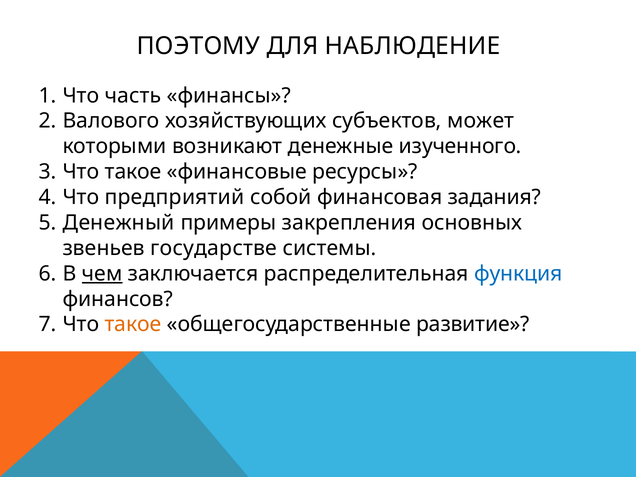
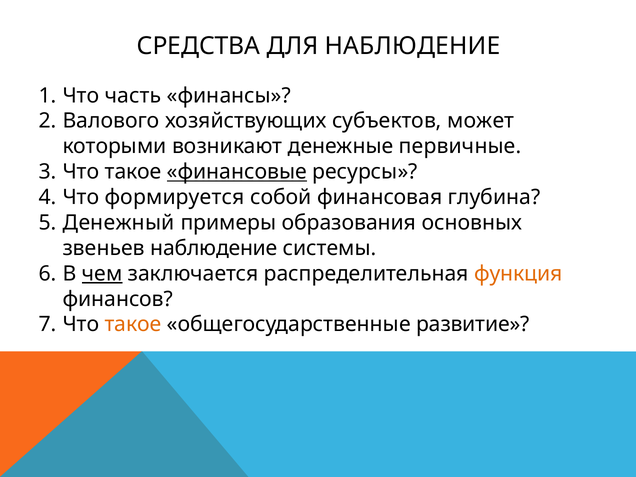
ПОЭТОМУ: ПОЭТОМУ -> СРЕДСТВА
изученного: изученного -> первичные
финансовые underline: none -> present
предприятий: предприятий -> формируется
задания: задания -> глубина
закрепления: закрепления -> образования
звеньев государстве: государстве -> наблюдение
функция colour: blue -> orange
